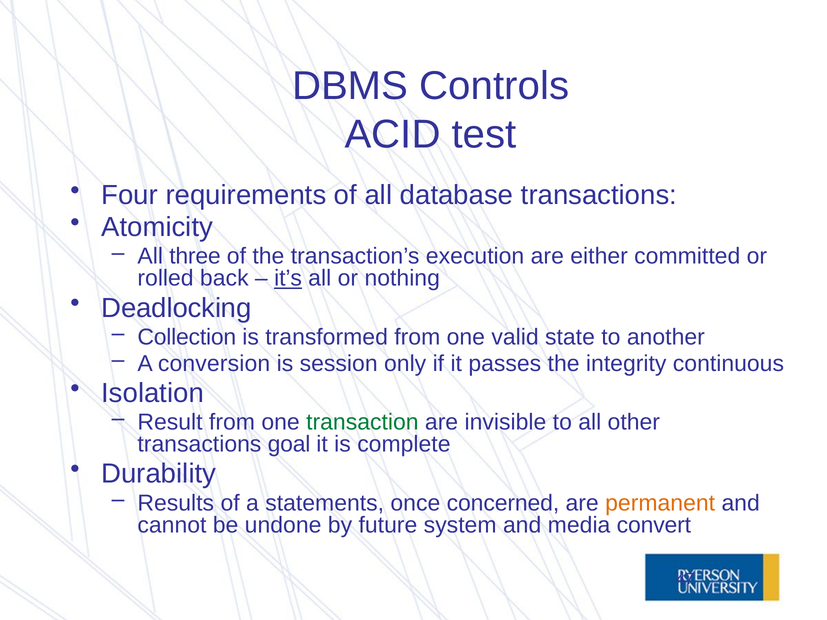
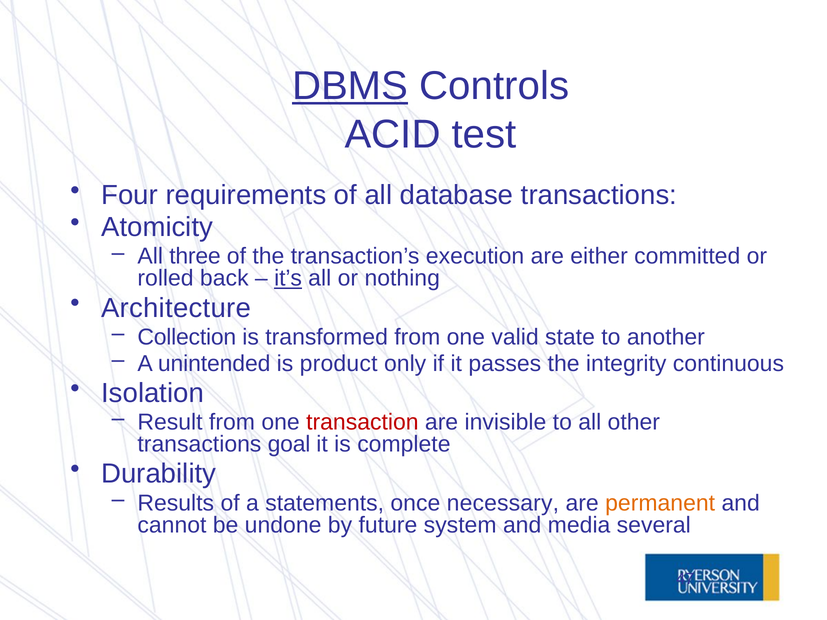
DBMS underline: none -> present
Deadlocking: Deadlocking -> Architecture
conversion: conversion -> unintended
session: session -> product
transaction colour: green -> red
concerned: concerned -> necessary
convert: convert -> several
